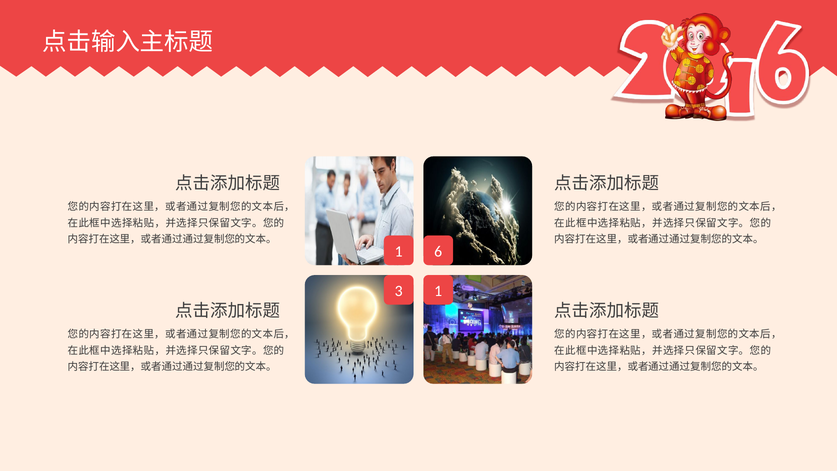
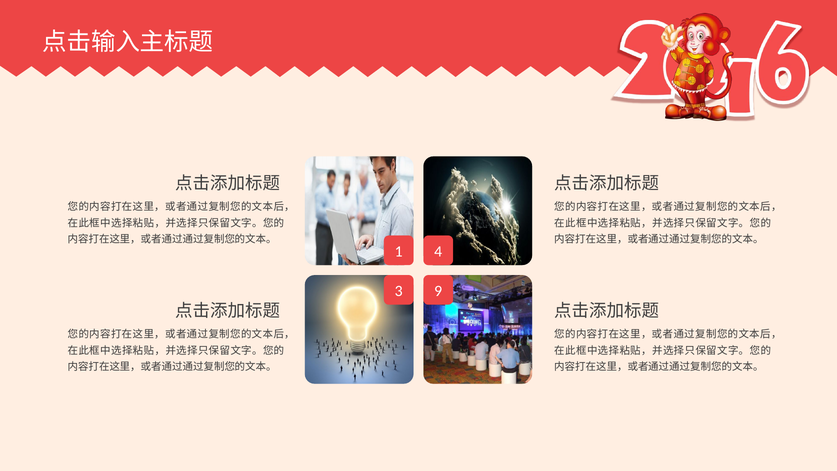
6: 6 -> 4
3 1: 1 -> 9
